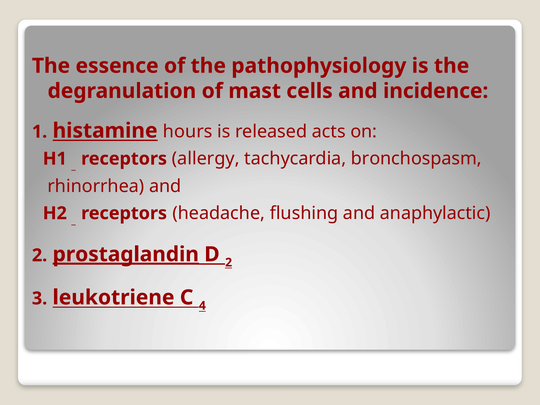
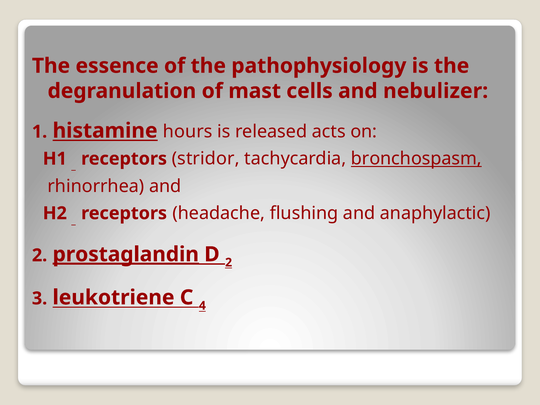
incidence: incidence -> nebulizer
allergy: allergy -> stridor
bronchospasm underline: none -> present
